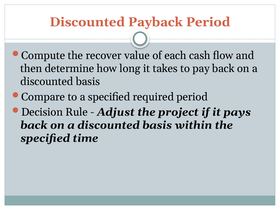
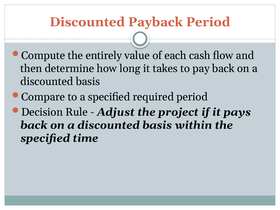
recover: recover -> entirely
